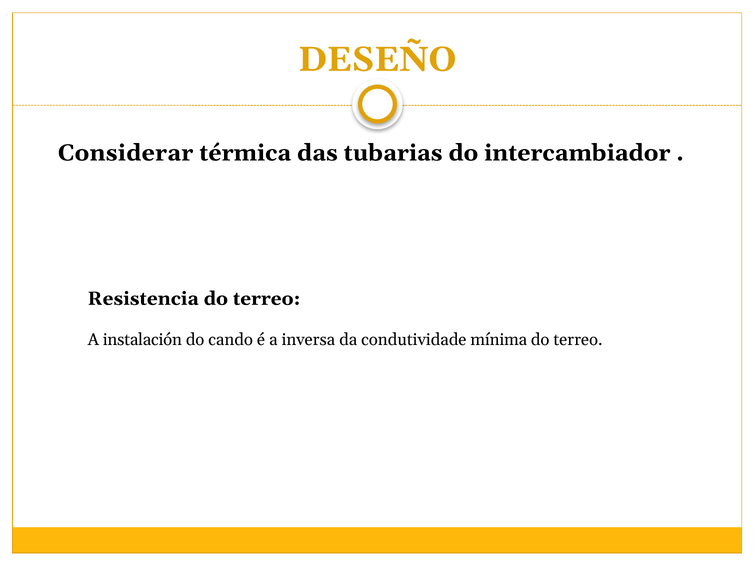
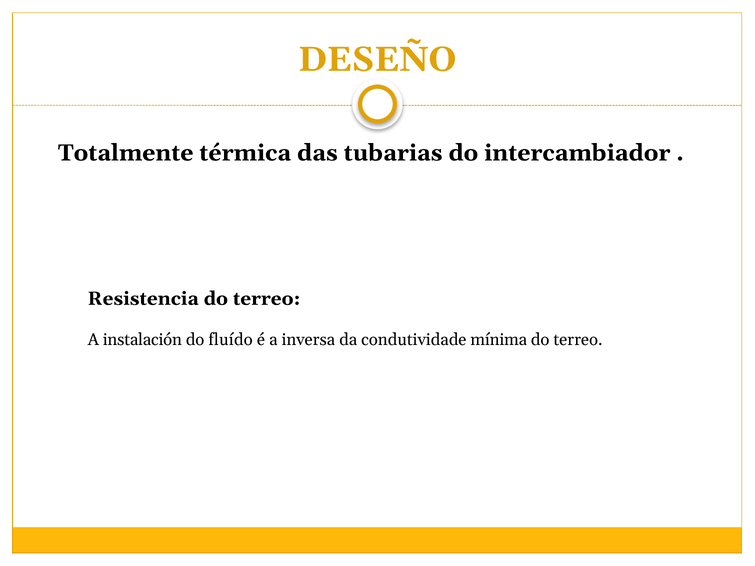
Considerar: Considerar -> Totalmente
cando: cando -> fluído
